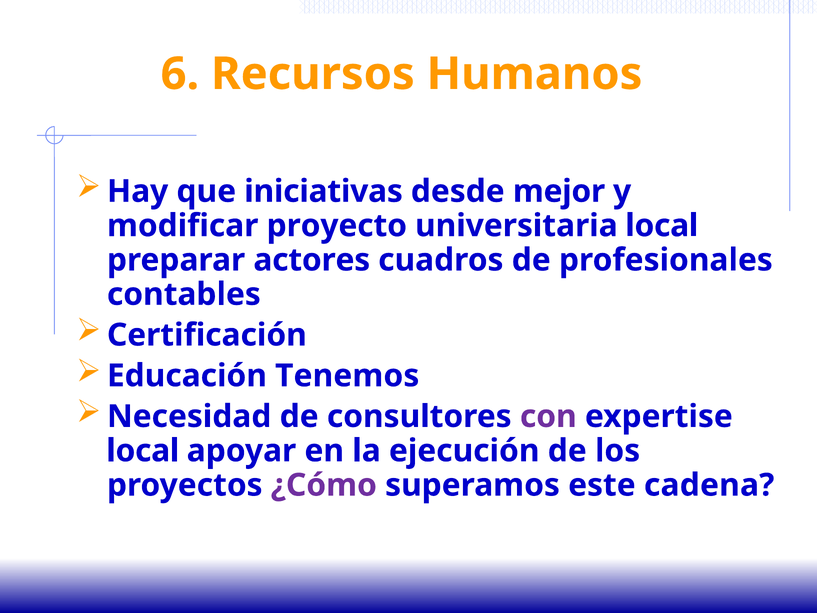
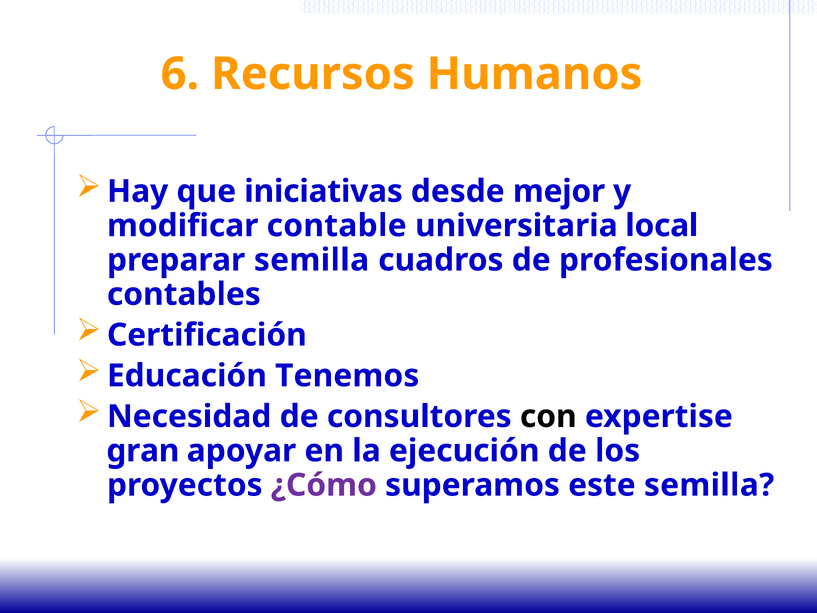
proyecto: proyecto -> contable
preparar actores: actores -> semilla
con colour: purple -> black
local at (143, 451): local -> gran
este cadena: cadena -> semilla
